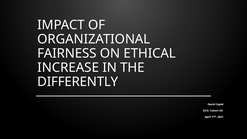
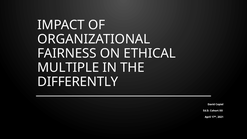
INCREASE: INCREASE -> MULTIPLE
